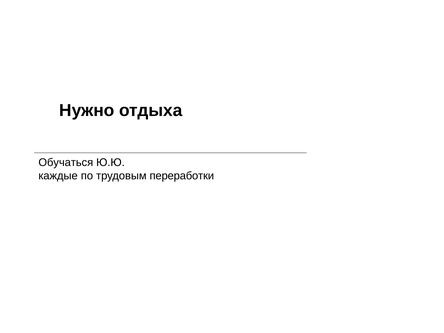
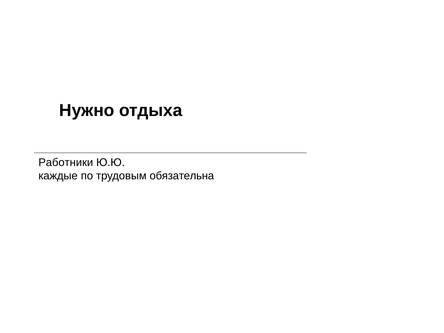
Обучаться: Обучаться -> Работники
переработки: переработки -> обязательна
